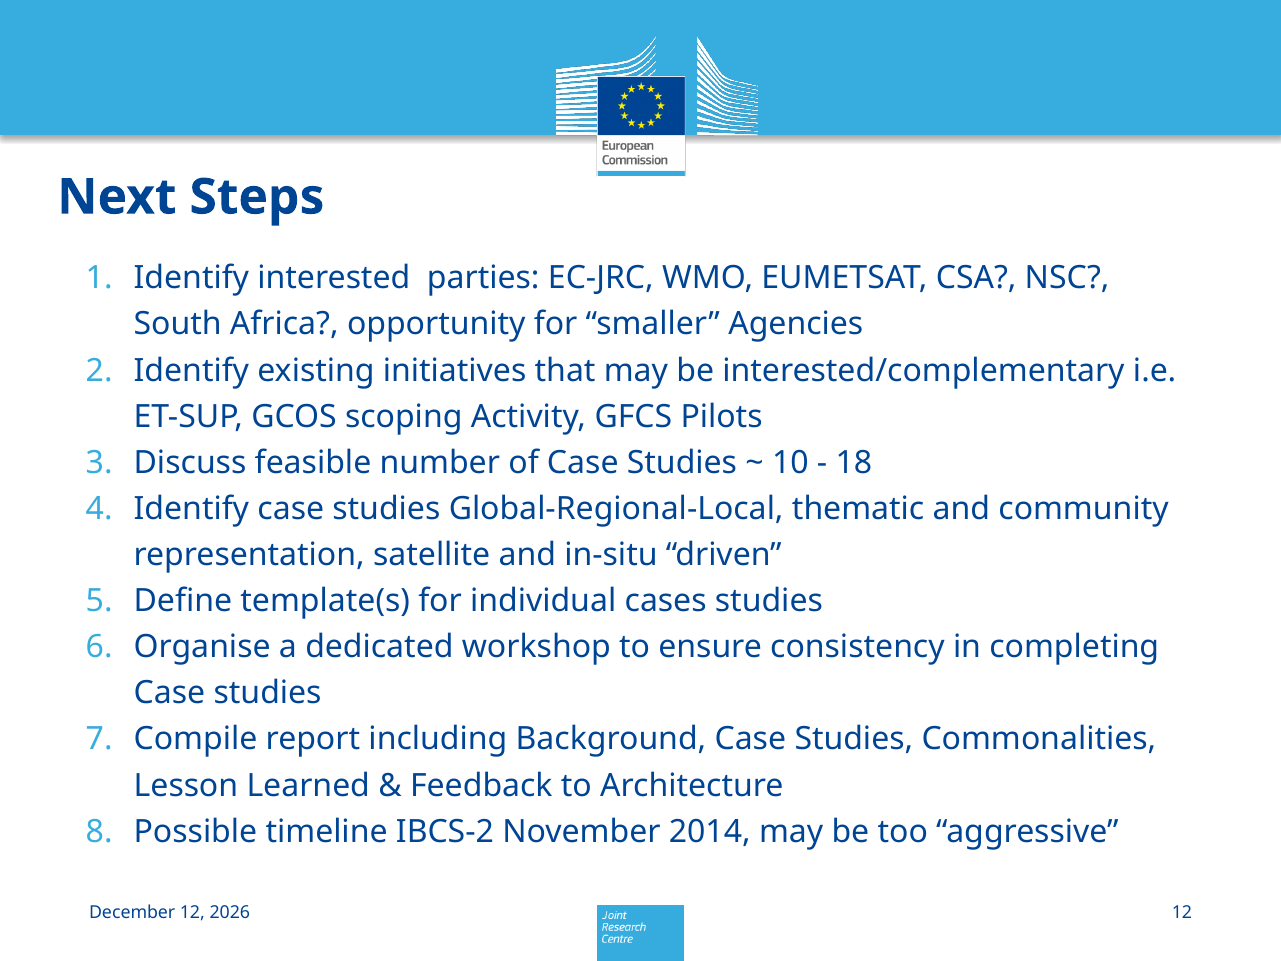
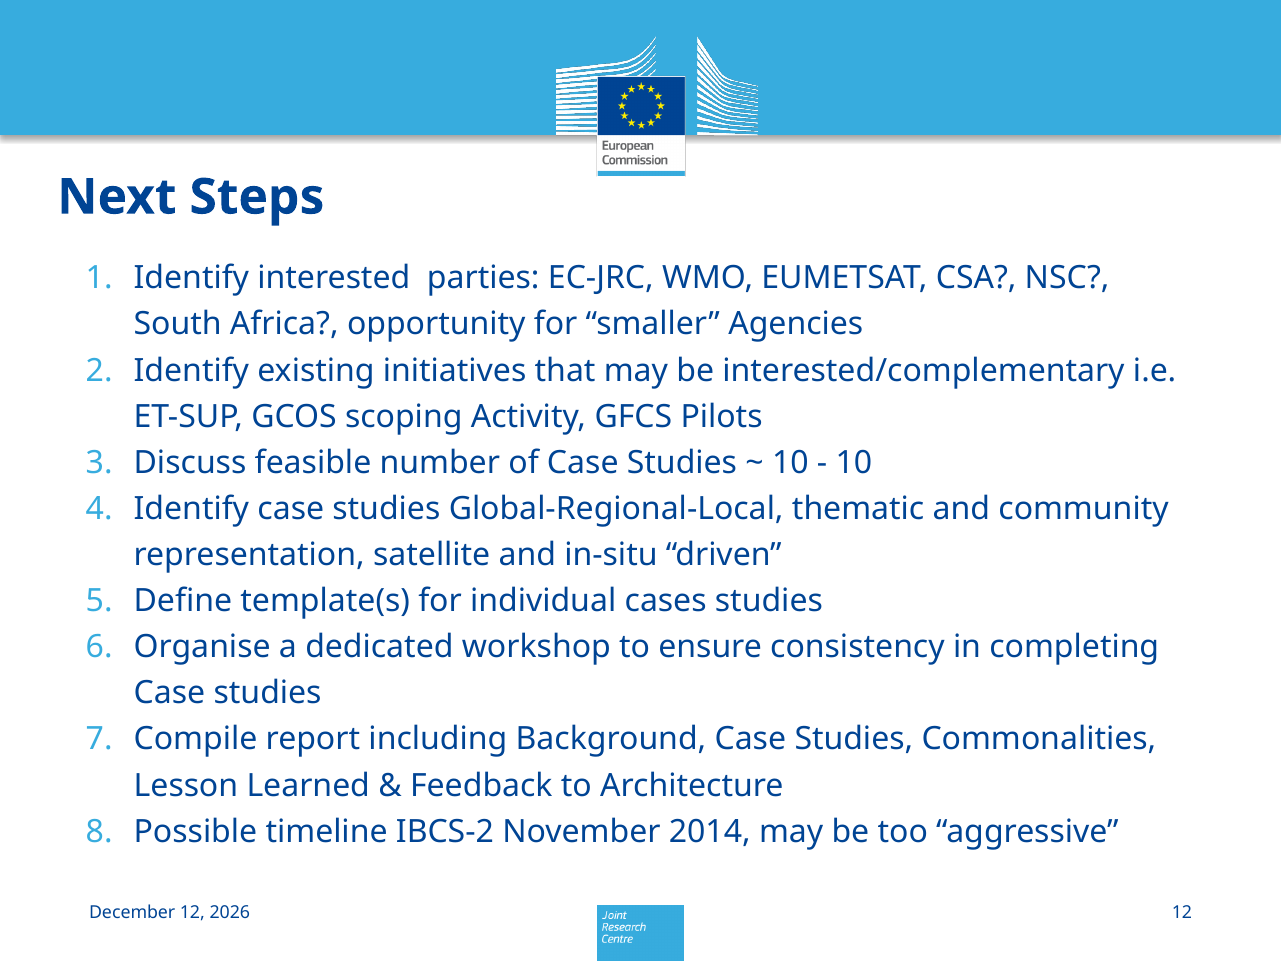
18 at (854, 463): 18 -> 10
